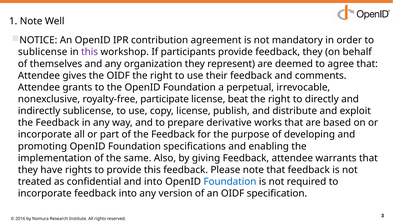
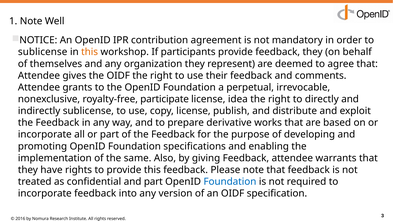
this at (90, 52) colour: purple -> orange
beat: beat -> idea
and into: into -> part
